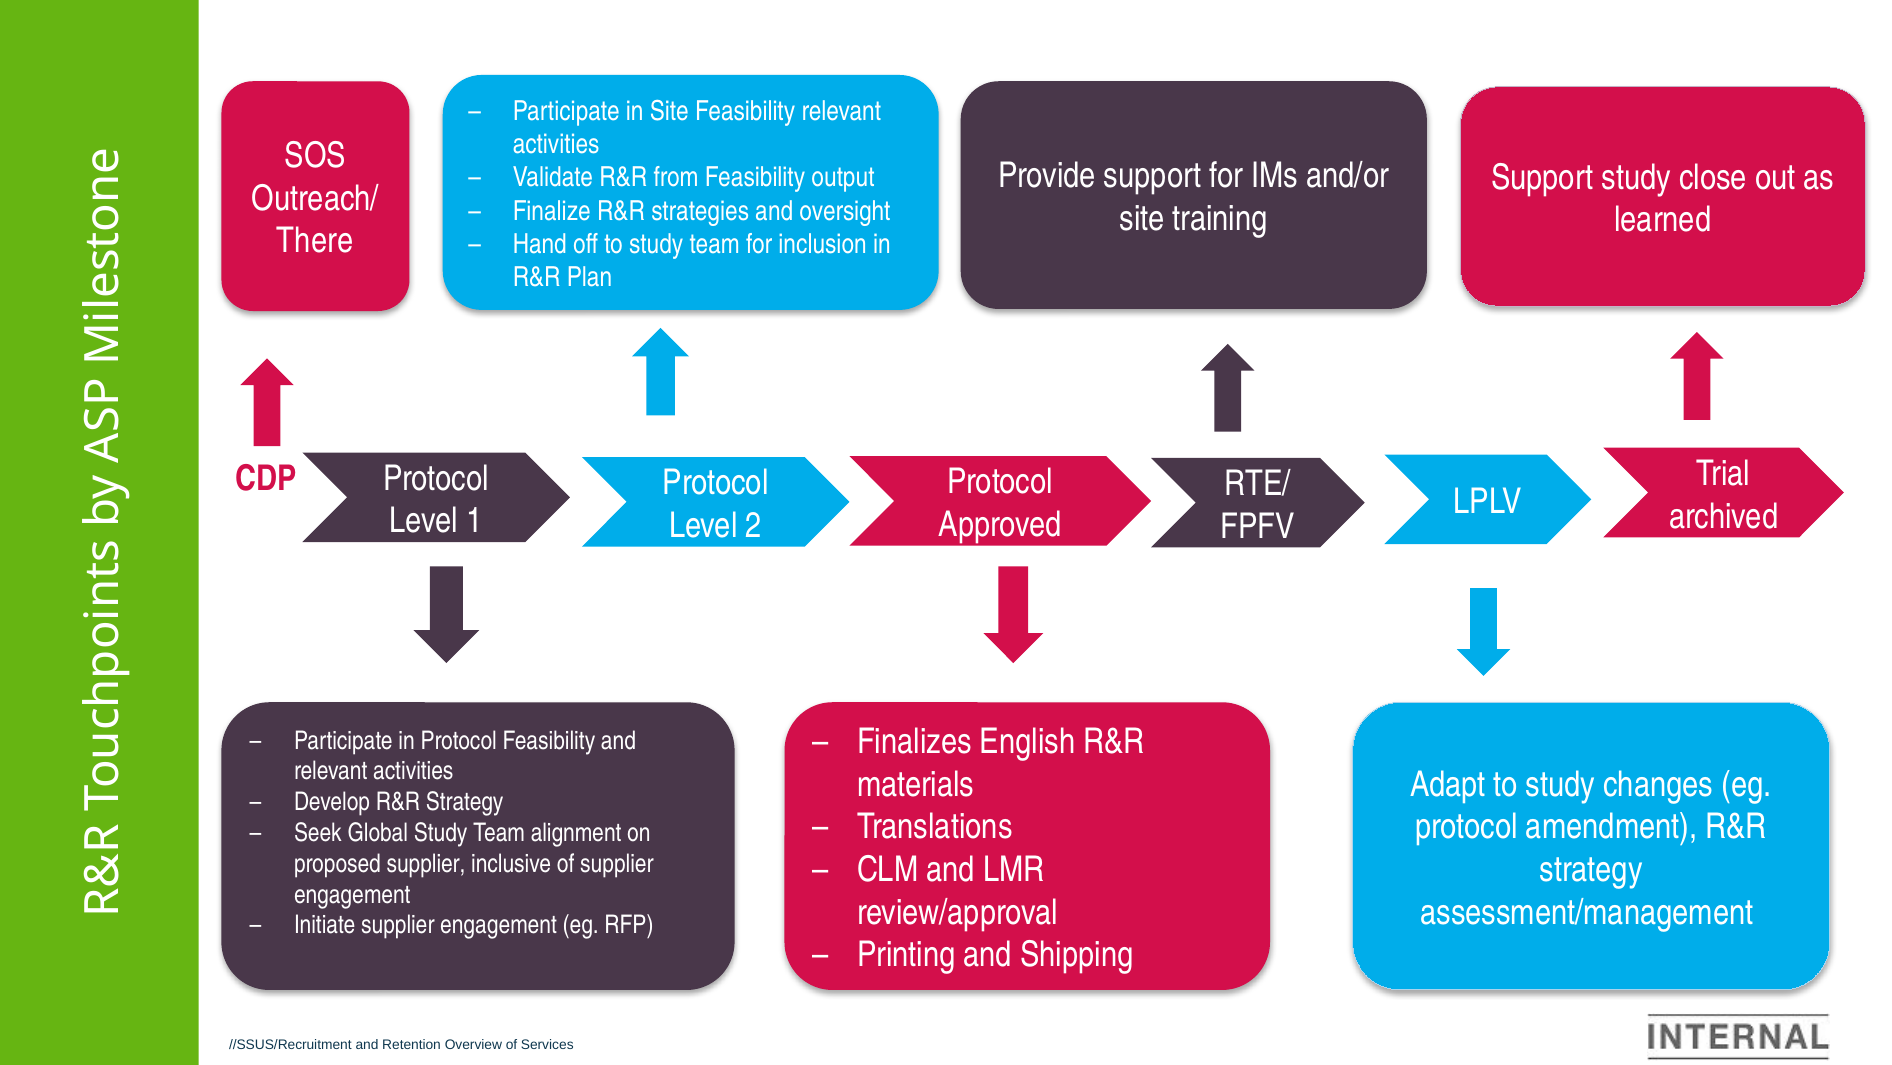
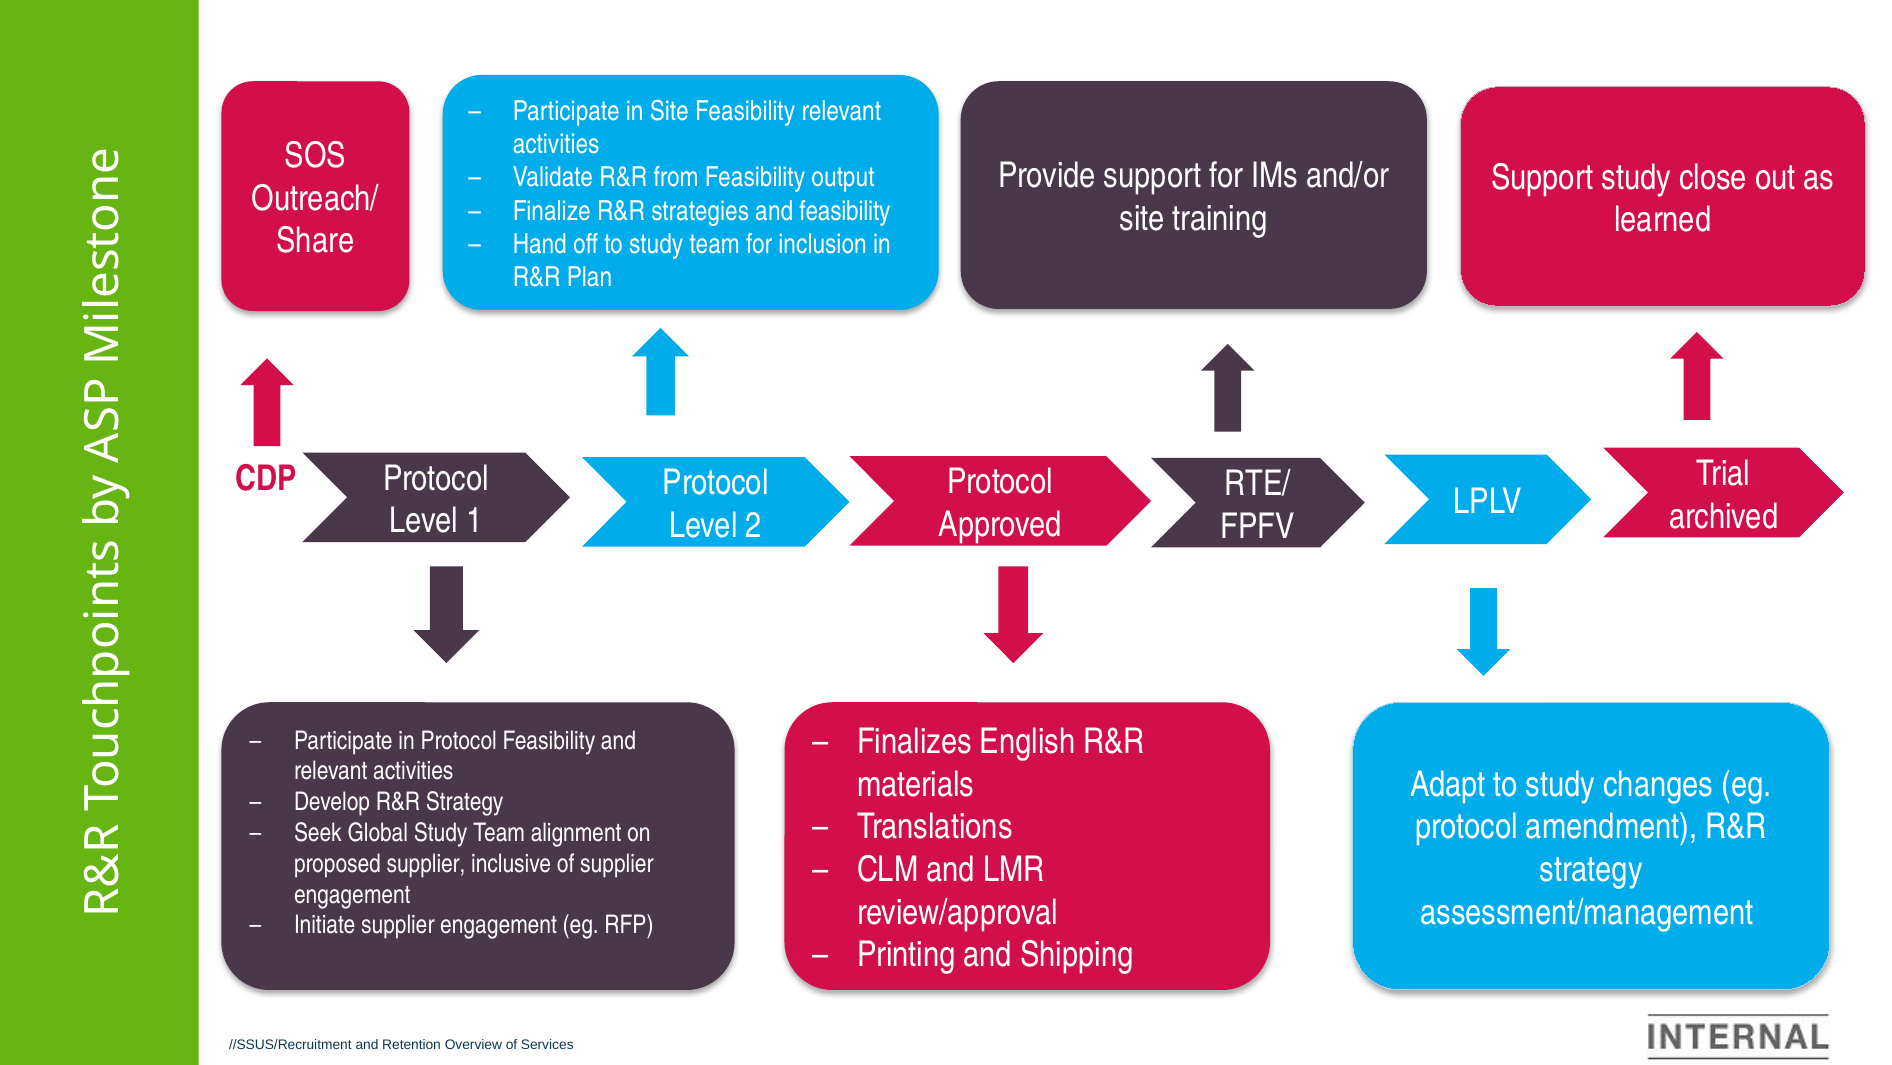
and oversight: oversight -> feasibility
There: There -> Share
